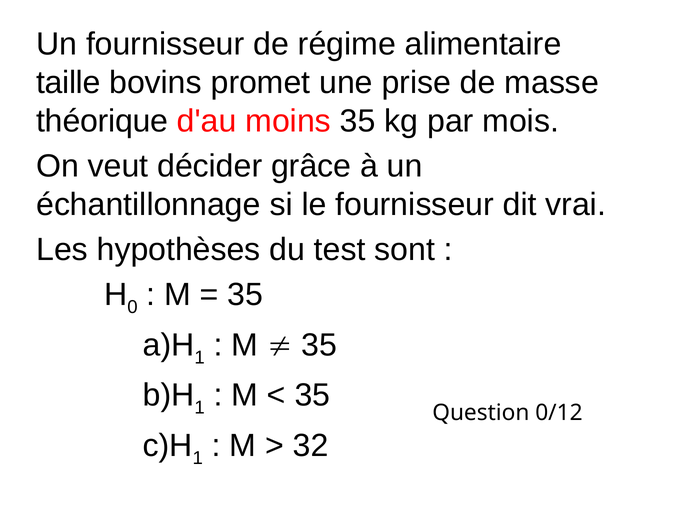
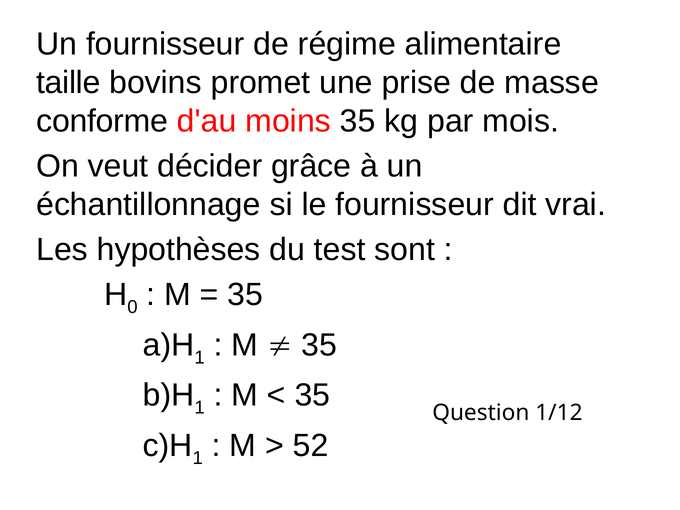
théorique: théorique -> conforme
0/12: 0/12 -> 1/12
32: 32 -> 52
